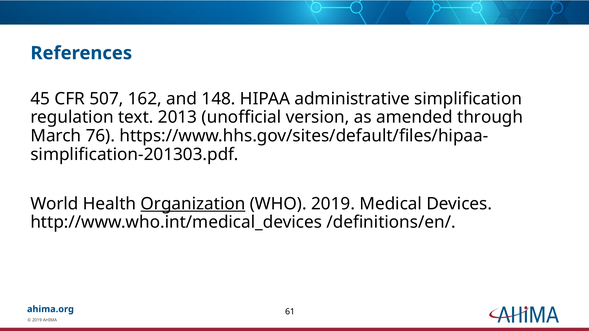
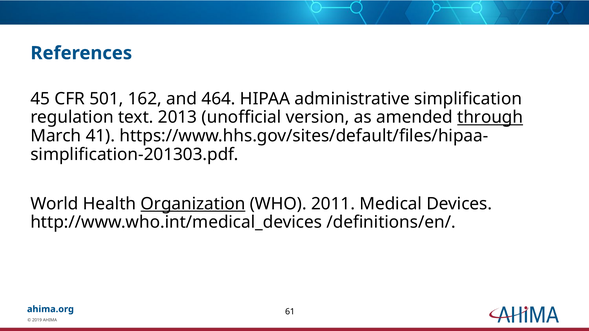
507: 507 -> 501
148: 148 -> 464
through underline: none -> present
76: 76 -> 41
WHO 2019: 2019 -> 2011
